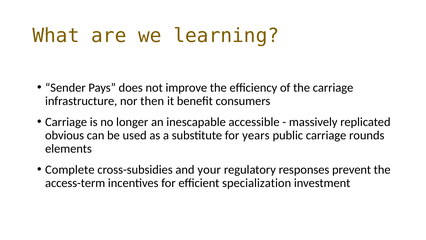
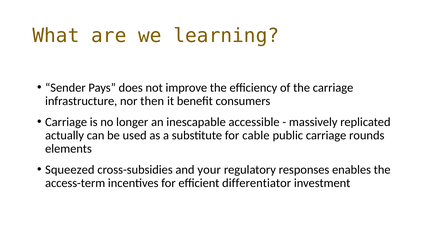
obvious: obvious -> actually
years: years -> cable
Complete: Complete -> Squeezed
prevent: prevent -> enables
specialization: specialization -> differentiator
